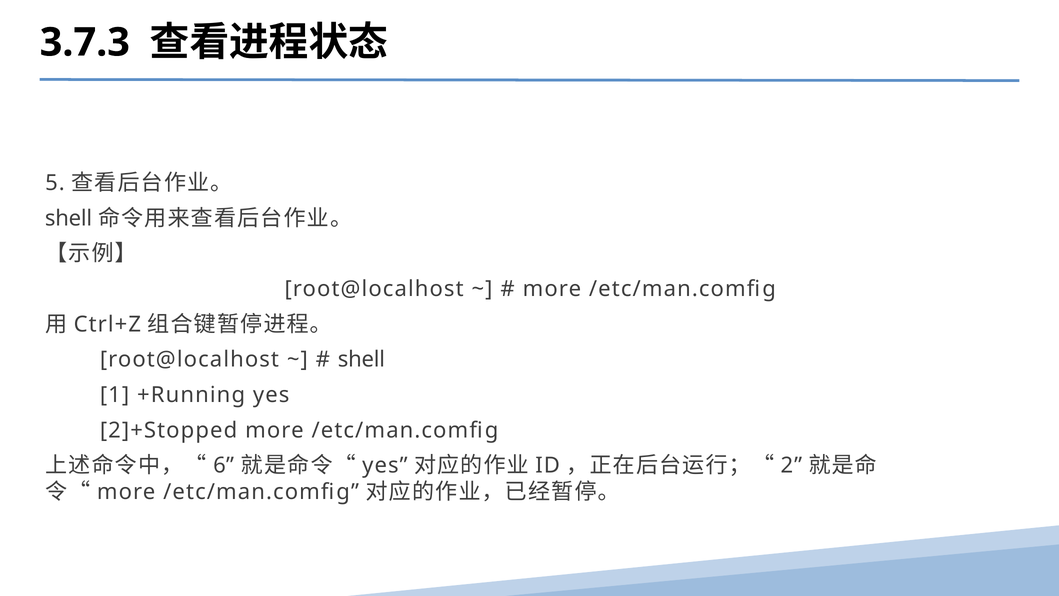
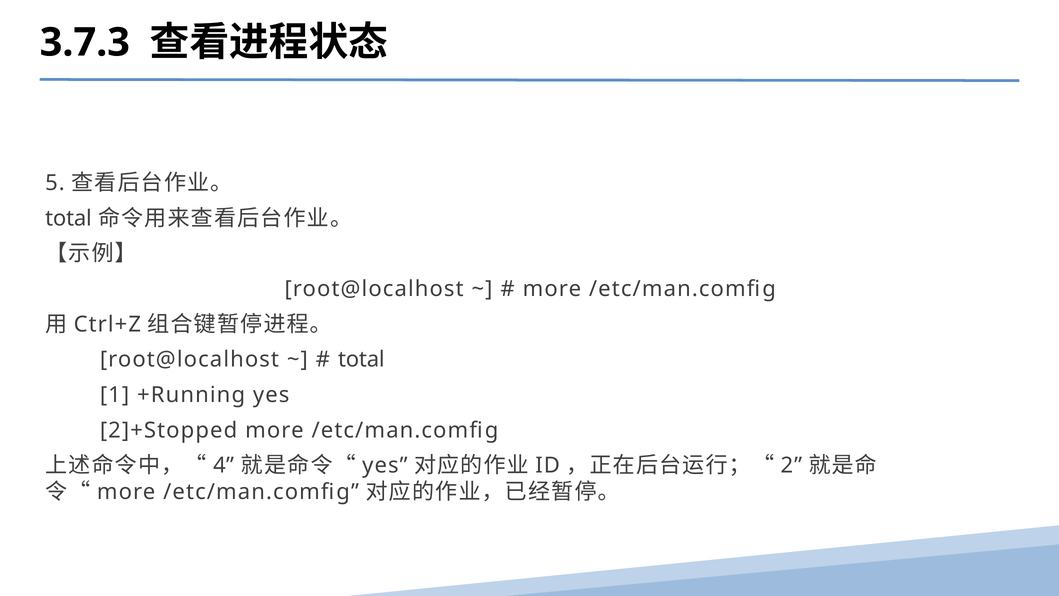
shell at (69, 218): shell -> total
shell at (361, 359): shell -> total
6: 6 -> 4
